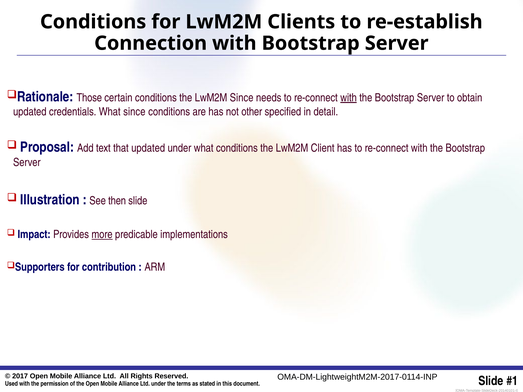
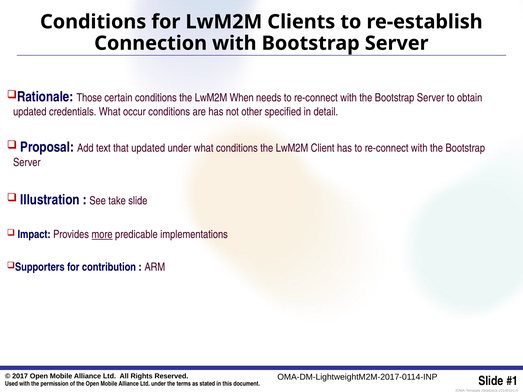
LwM2M Since: Since -> When
with at (349, 98) underline: present -> none
What since: since -> occur
then: then -> take
